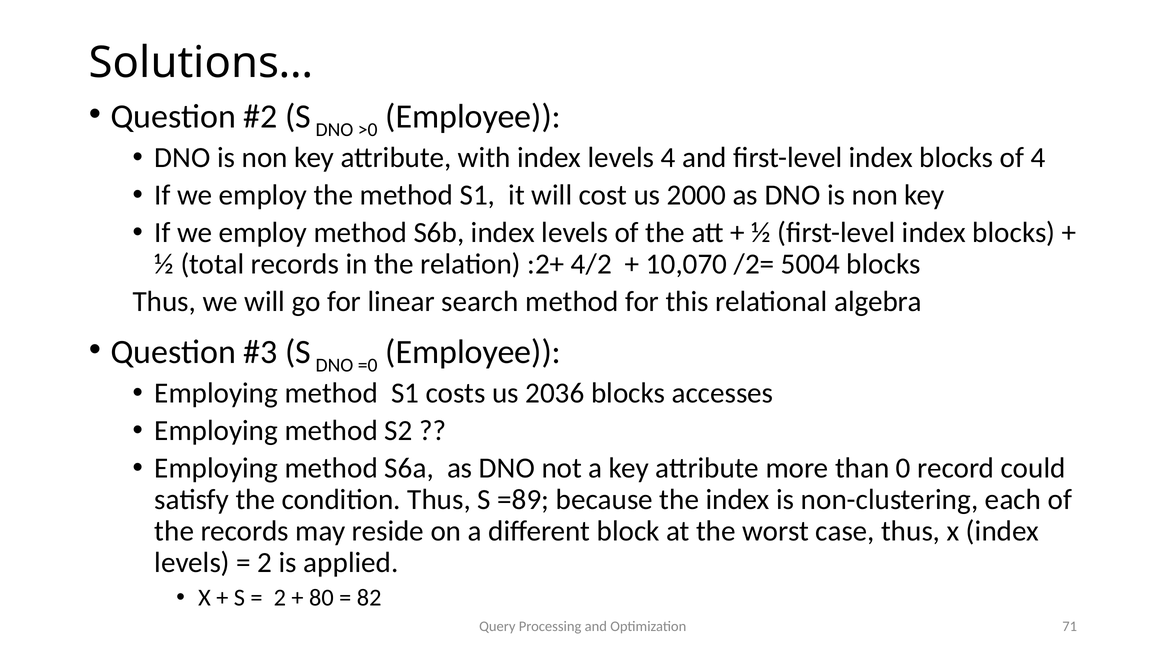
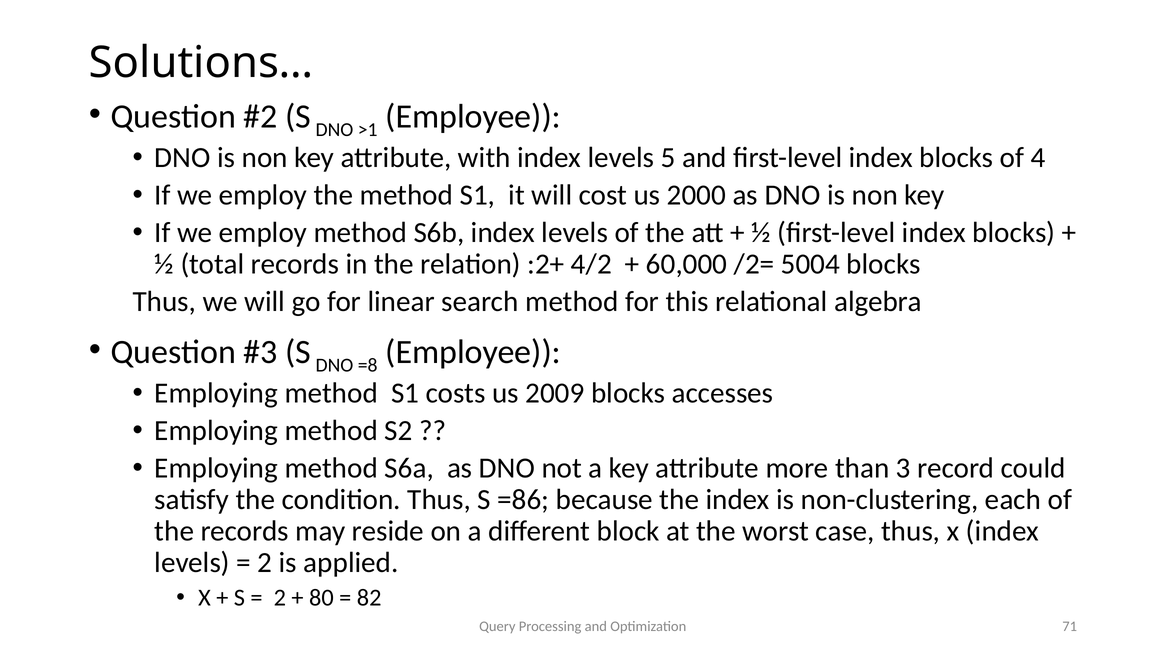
>0: >0 -> >1
levels 4: 4 -> 5
10,070: 10,070 -> 60,000
=0: =0 -> =8
2036: 2036 -> 2009
0: 0 -> 3
=89: =89 -> =86
